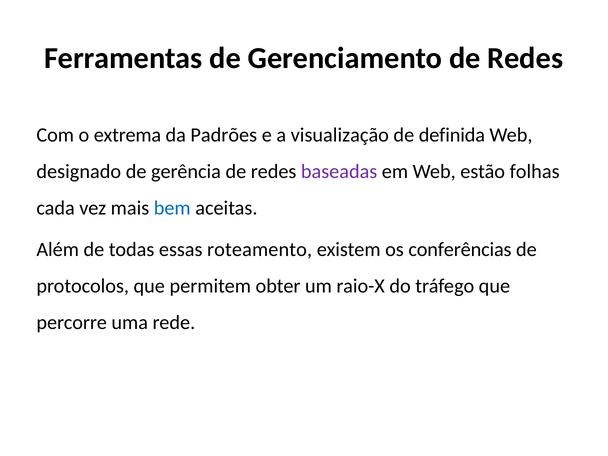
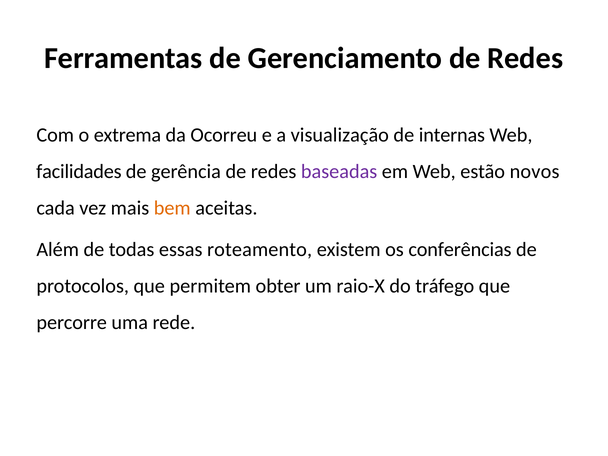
Padrões: Padrões -> Ocorreu
definida: definida -> internas
designado: designado -> facilidades
folhas: folhas -> novos
bem colour: blue -> orange
